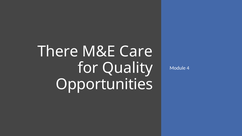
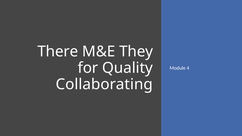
Care: Care -> They
Opportunities: Opportunities -> Collaborating
